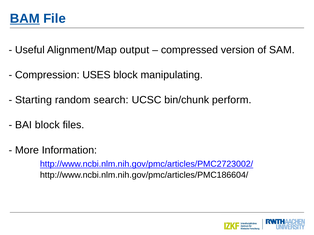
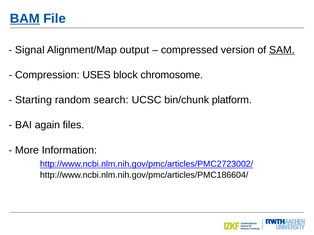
Useful: Useful -> Signal
SAM underline: none -> present
manipulating: manipulating -> chromosome
perform: perform -> platform
BAI block: block -> again
